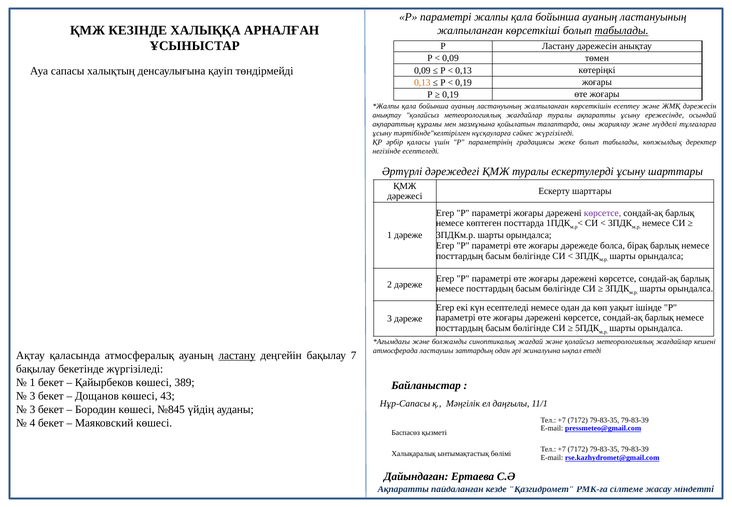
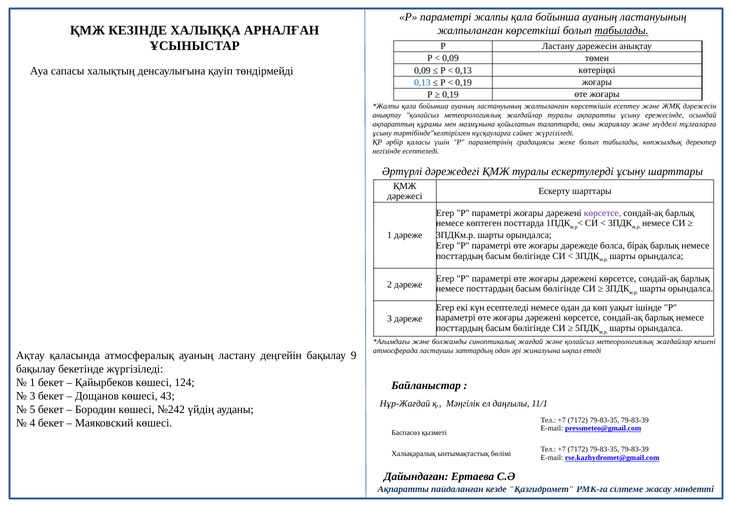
0,13 at (422, 82) colour: orange -> blue
ластану at (237, 355) underline: present -> none
7: 7 -> 9
389: 389 -> 124
Нұр-Сапасы: Нұр-Сапасы -> Нұр-Жағдай
3 at (32, 409): 3 -> 5
№845: №845 -> №242
